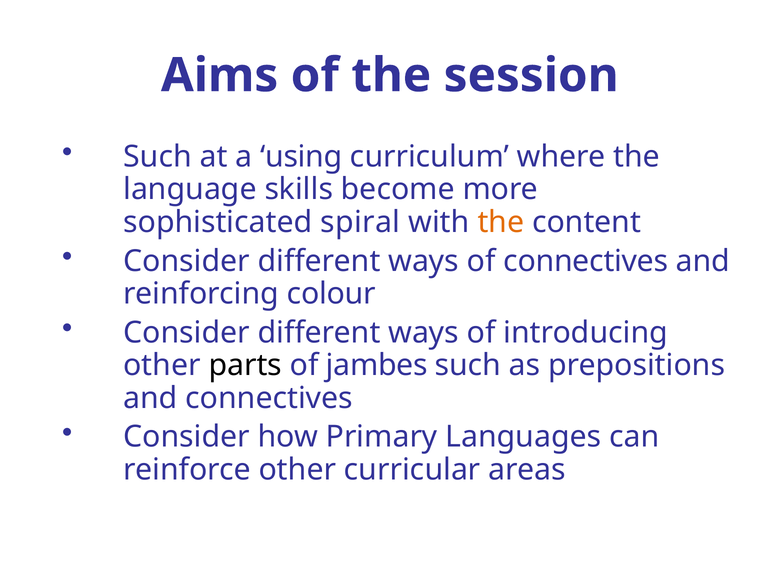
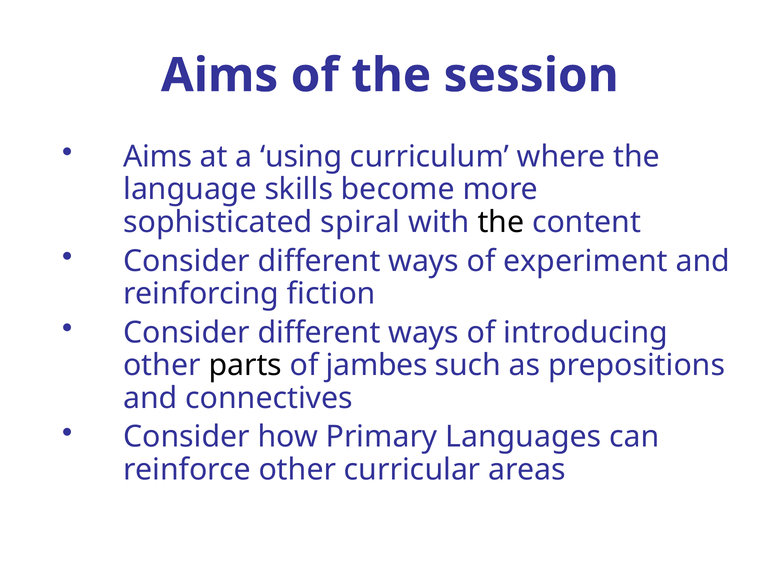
Such at (158, 156): Such -> Aims
the at (501, 222) colour: orange -> black
of connectives: connectives -> experiment
colour: colour -> fiction
